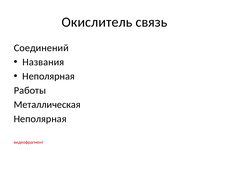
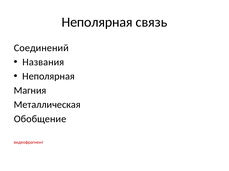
Окислитель at (97, 22): Окислитель -> Неполярная
Работы: Работы -> Магния
Неполярная at (40, 119): Неполярная -> Обобщение
